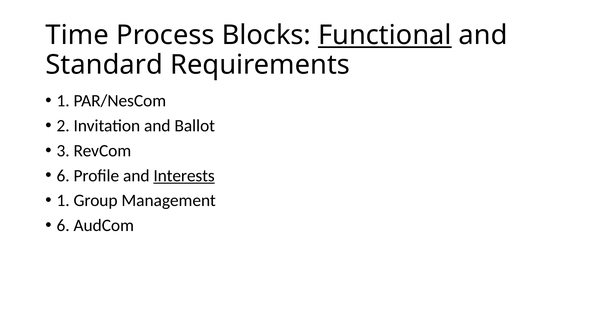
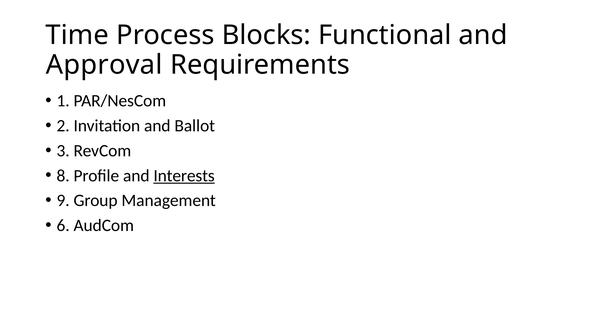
Functional underline: present -> none
Standard: Standard -> Approval
6 at (63, 175): 6 -> 8
1 at (63, 200): 1 -> 9
